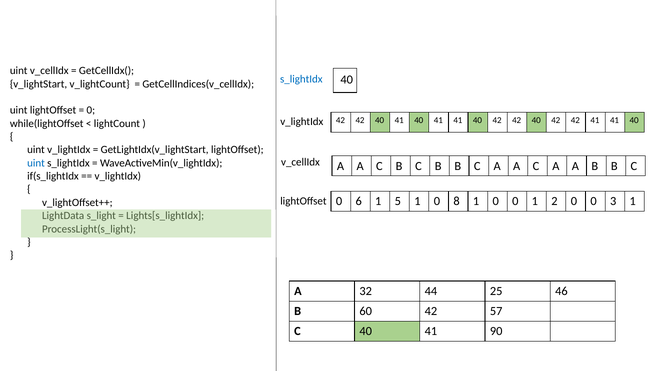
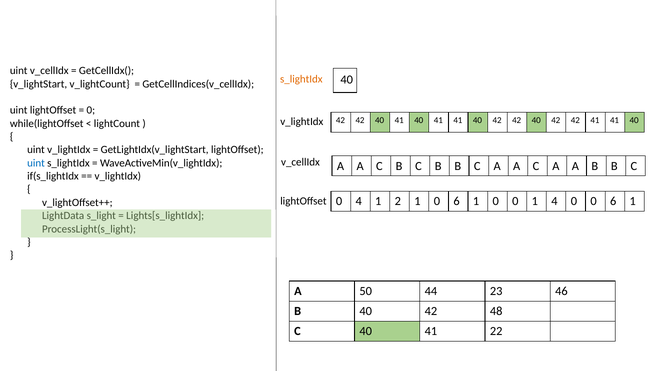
s_lightIdx at (301, 79) colour: blue -> orange
0 6: 6 -> 4
5: 5 -> 2
1 0 8: 8 -> 6
1 2: 2 -> 4
0 0 3: 3 -> 6
32: 32 -> 50
25: 25 -> 23
B 60: 60 -> 40
57: 57 -> 48
90: 90 -> 22
